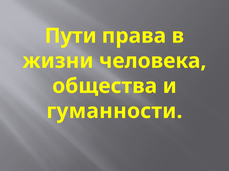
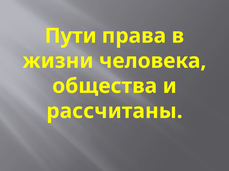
гуманности: гуманности -> рассчитаны
